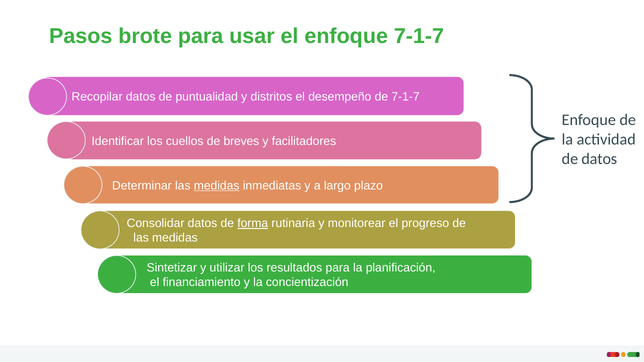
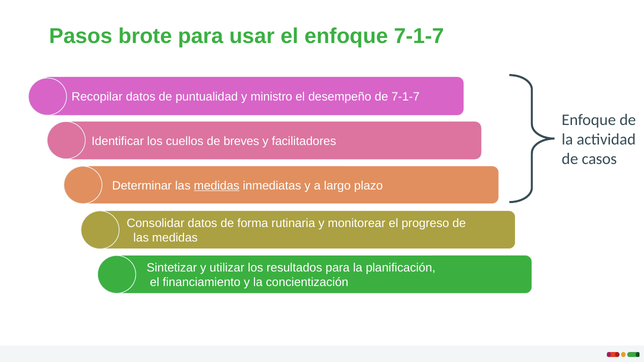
distritos: distritos -> ministro
de datos: datos -> casos
forma underline: present -> none
